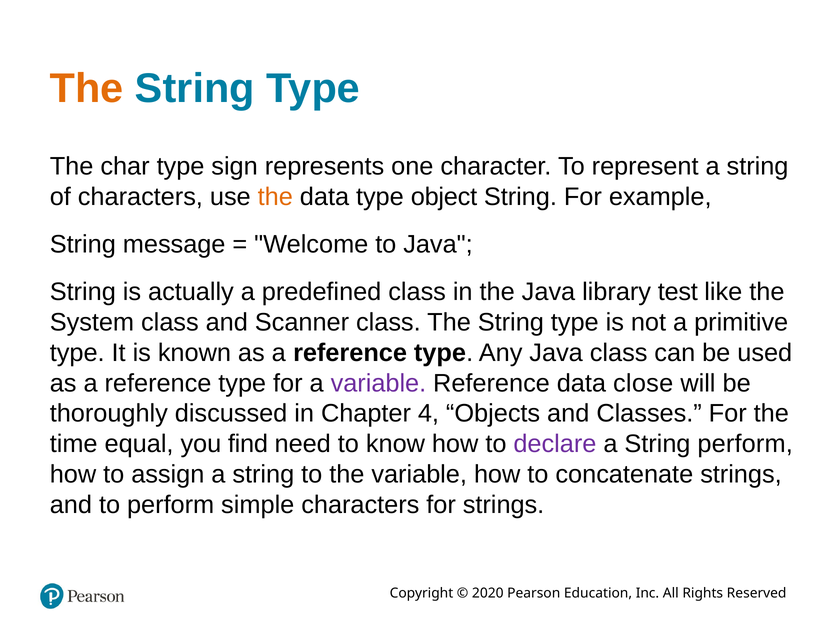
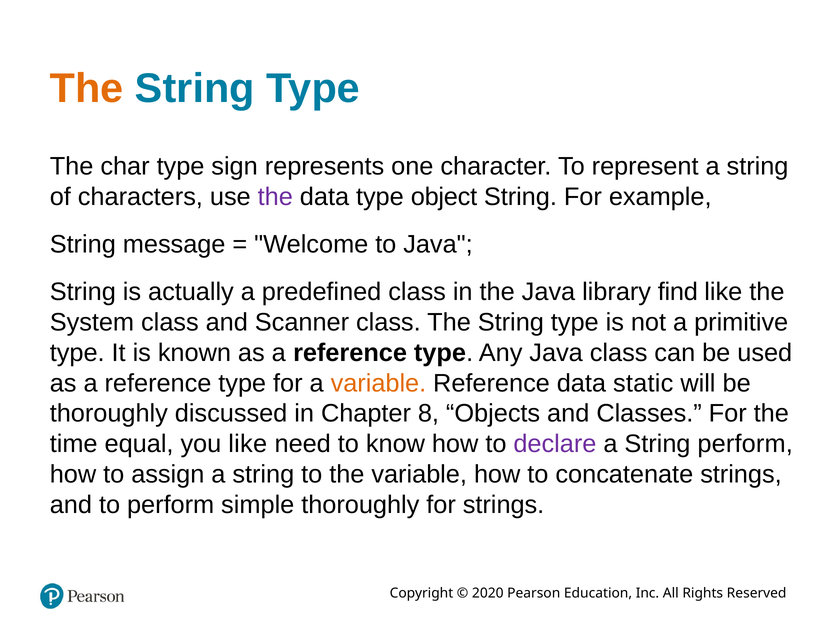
the at (275, 197) colour: orange -> purple
test: test -> find
variable at (378, 384) colour: purple -> orange
close: close -> static
4: 4 -> 8
you find: find -> like
simple characters: characters -> thoroughly
